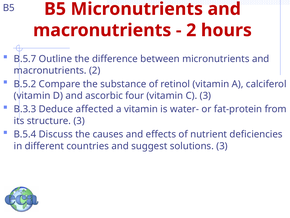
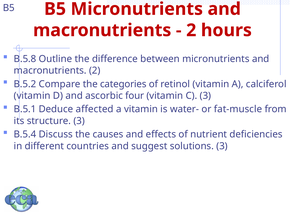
B.5.7: B.5.7 -> B.5.8
substance: substance -> categories
B.3.3: B.3.3 -> B.5.1
fat-protein: fat-protein -> fat-muscle
